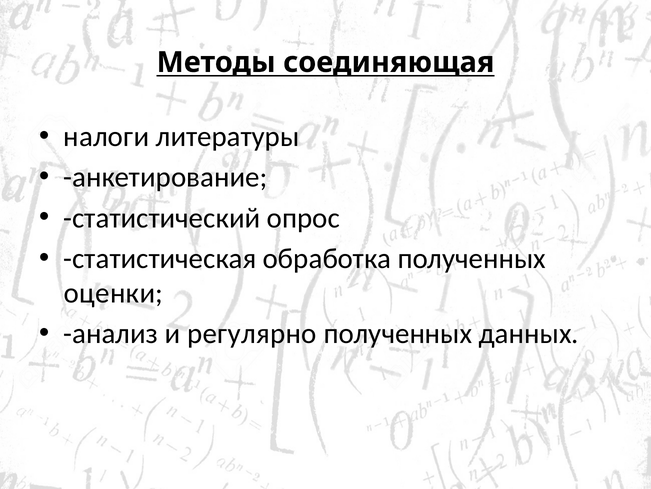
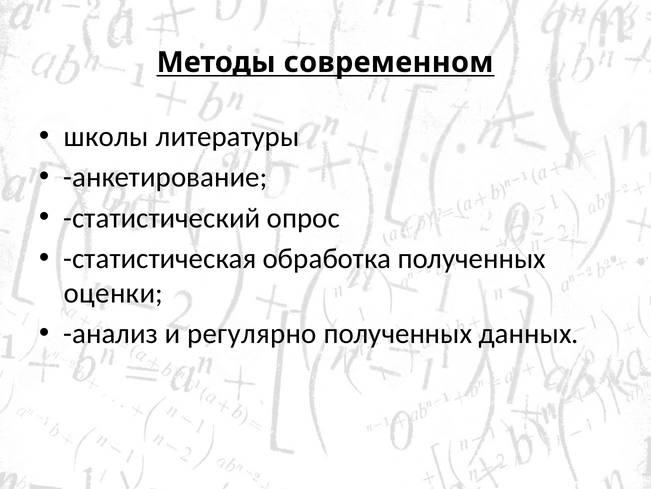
соединяющая: соединяющая -> современном
налоги: налоги -> школы
